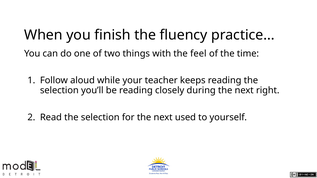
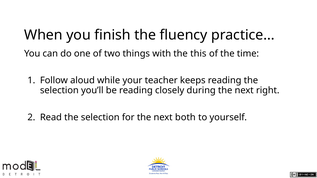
feel: feel -> this
used: used -> both
